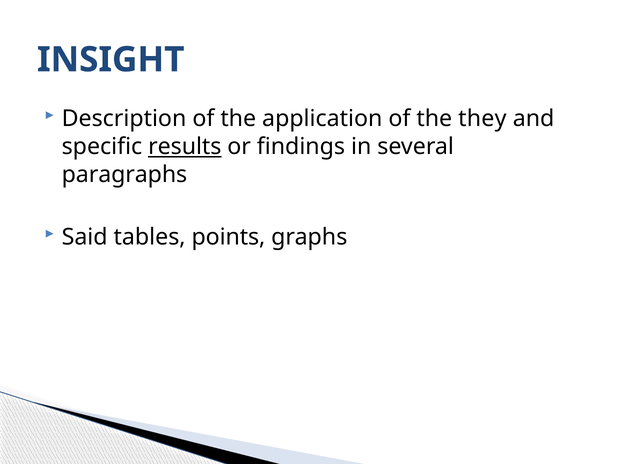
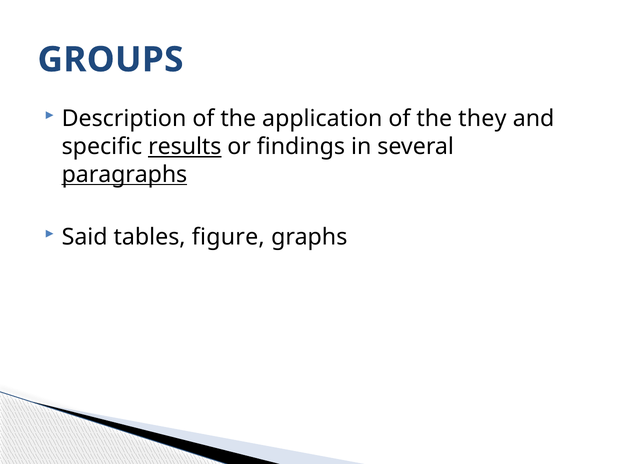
INSIGHT: INSIGHT -> GROUPS
paragraphs underline: none -> present
points: points -> figure
